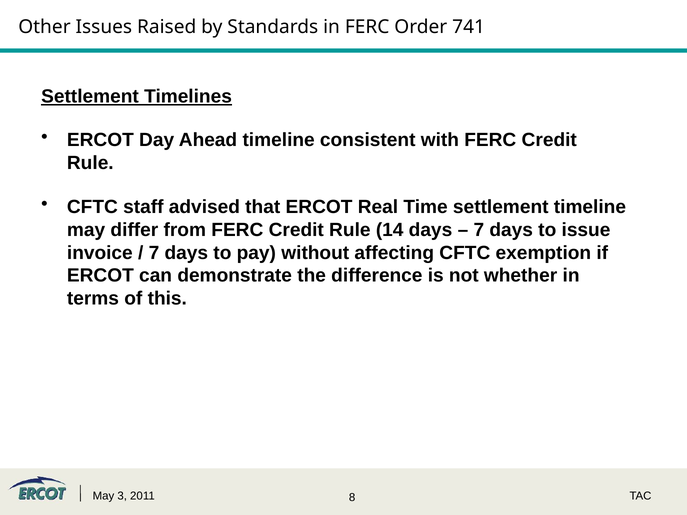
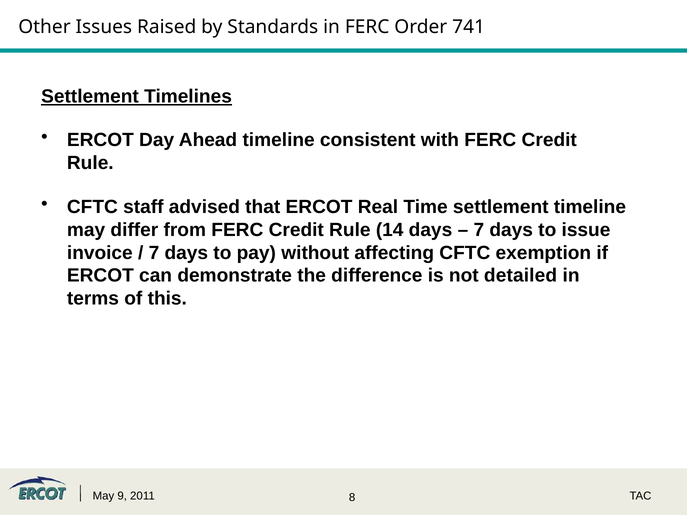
whether: whether -> detailed
3: 3 -> 9
